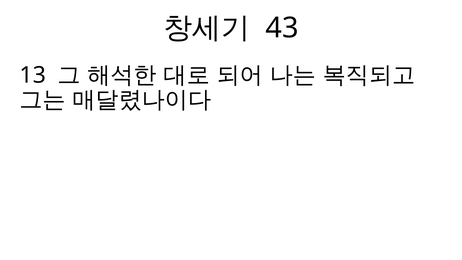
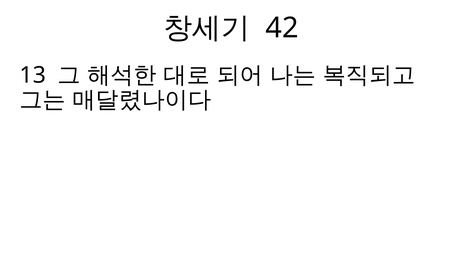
43: 43 -> 42
